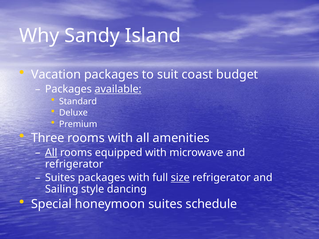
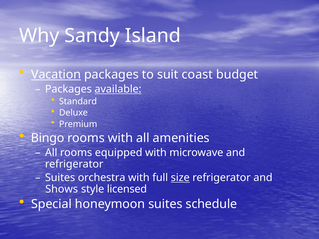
Vacation underline: none -> present
Three: Three -> Bingo
All at (51, 153) underline: present -> none
Suites packages: packages -> orchestra
Sailing: Sailing -> Shows
dancing: dancing -> licensed
